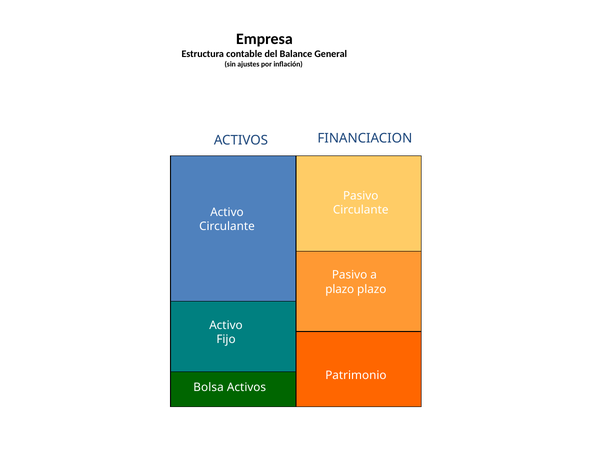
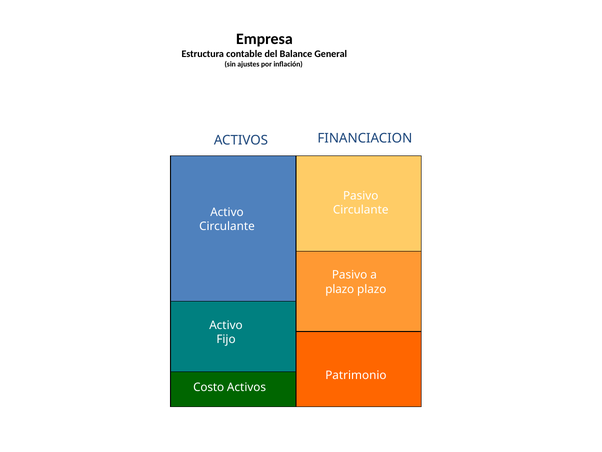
Bolsa: Bolsa -> Costo
